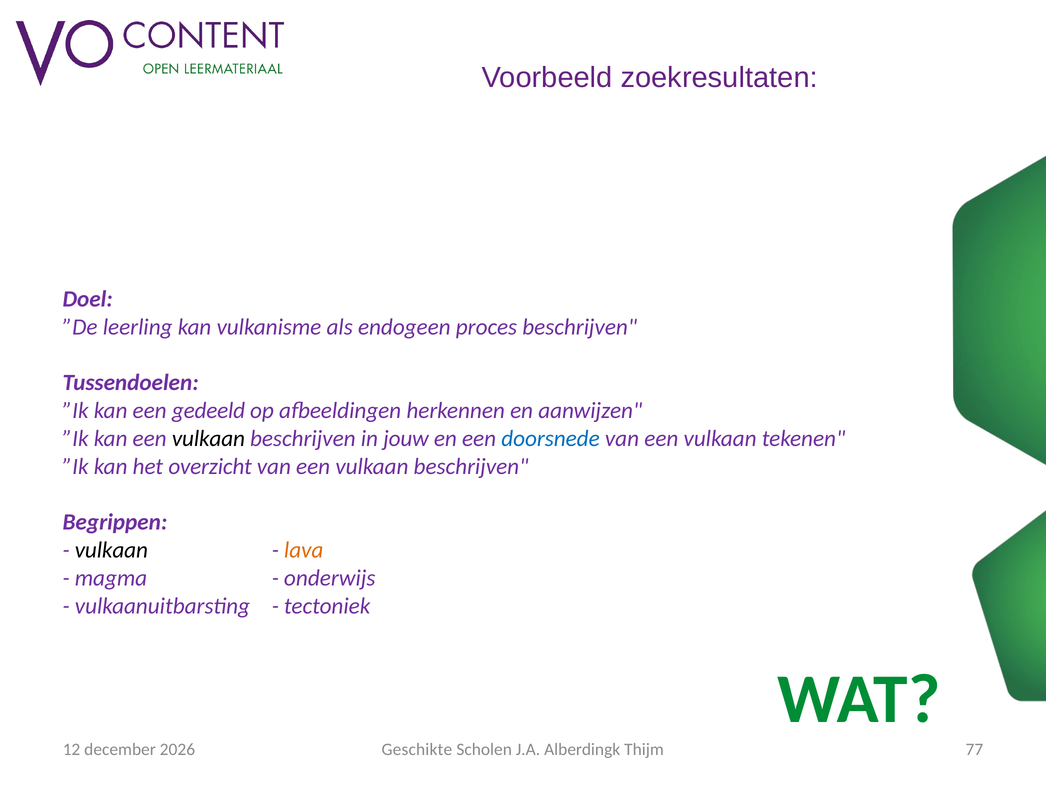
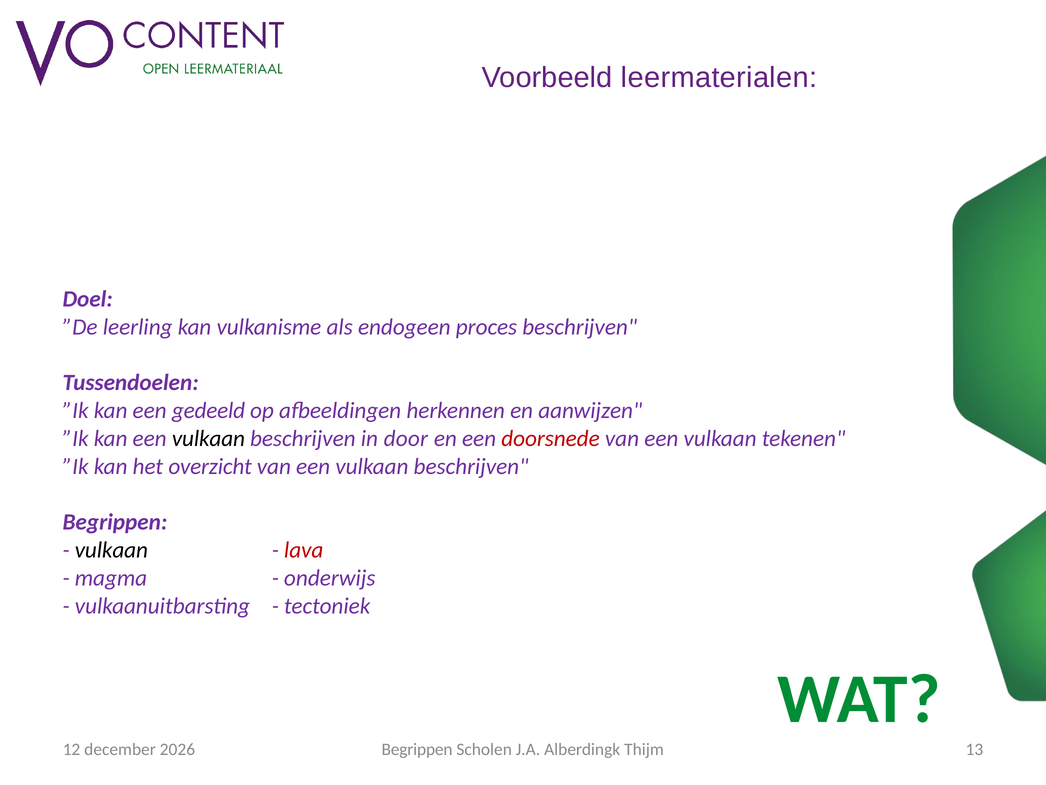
zoekresultaten: zoekresultaten -> leermaterialen
jouw: jouw -> door
doorsnede colour: blue -> red
lava colour: orange -> red
Geschikte at (417, 749): Geschikte -> Begrippen
77: 77 -> 13
